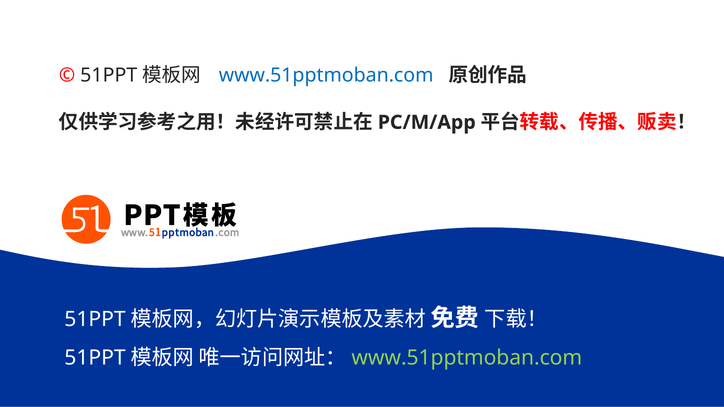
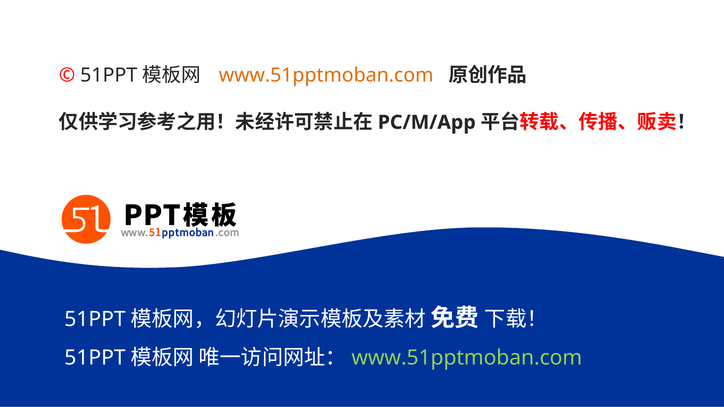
www.51pptmoban.com at (326, 75) colour: blue -> orange
